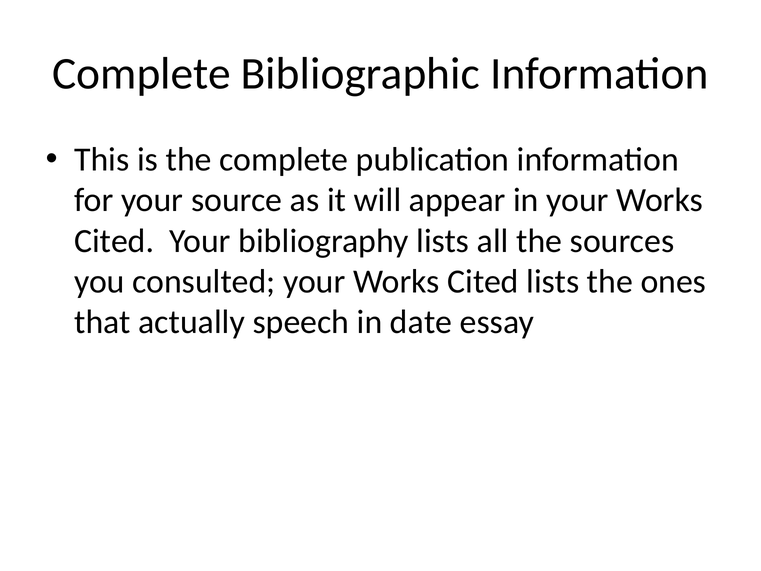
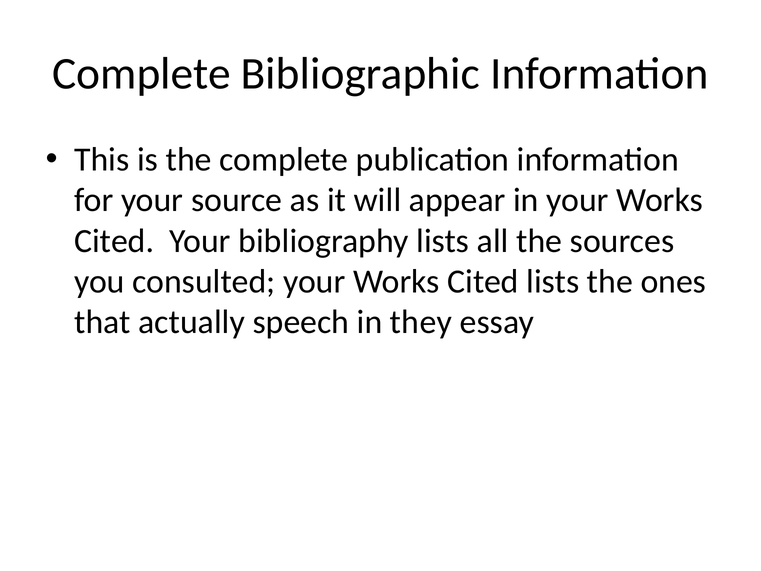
date: date -> they
